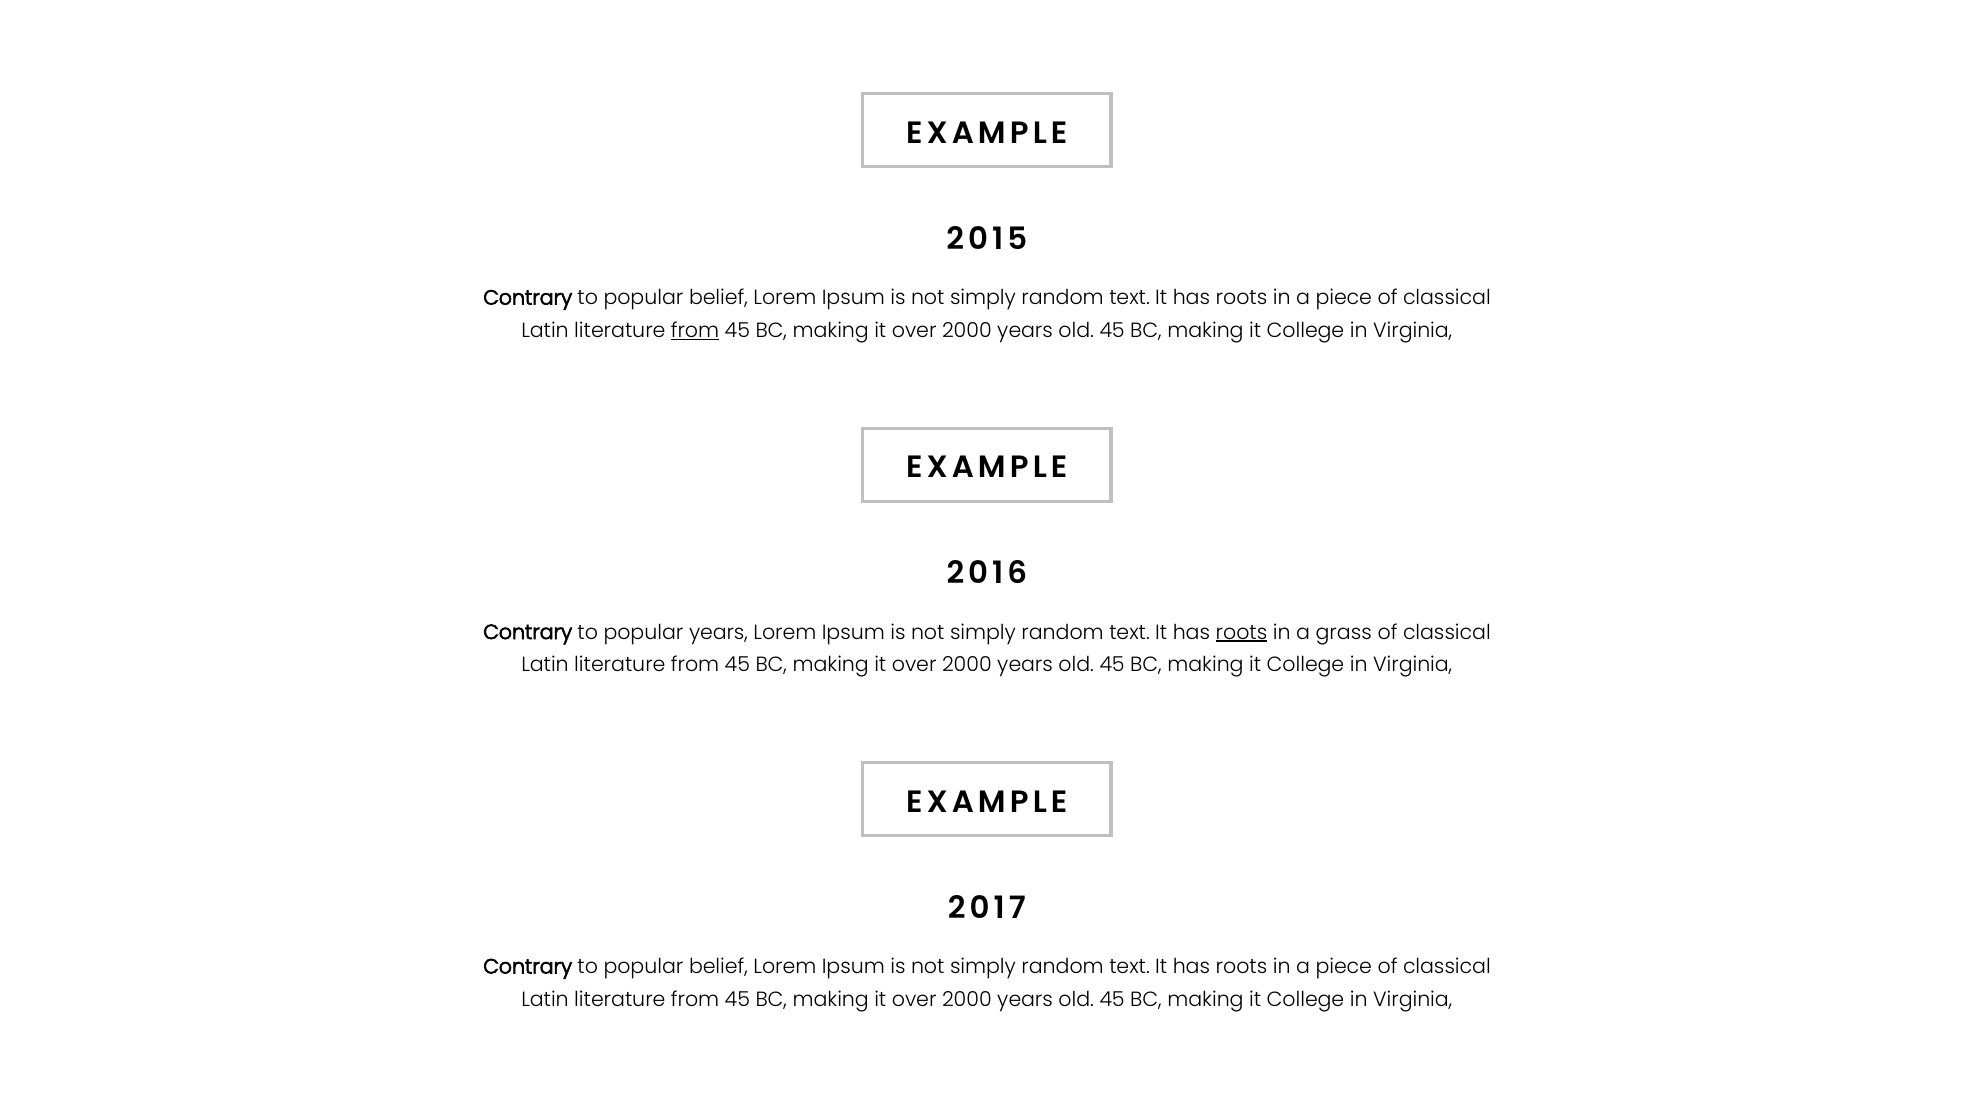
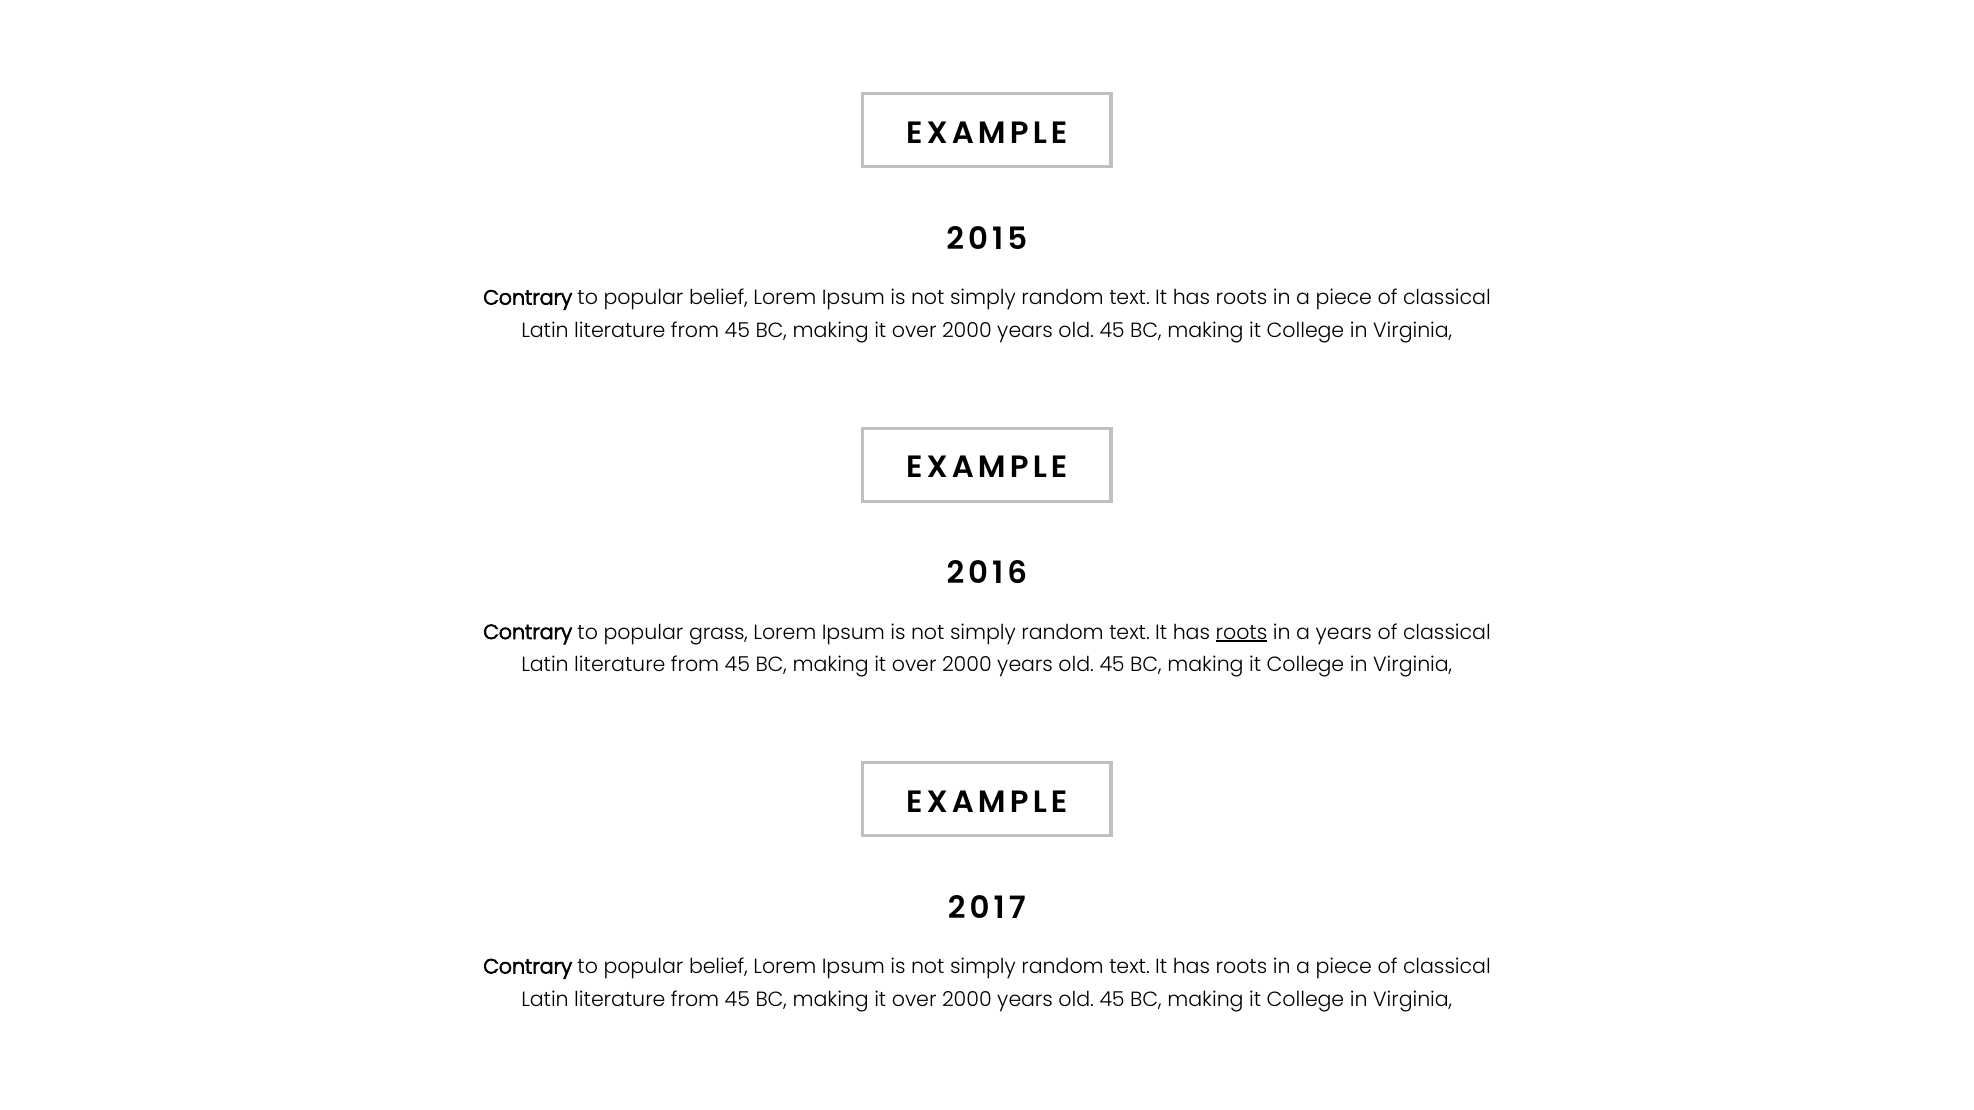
from at (695, 331) underline: present -> none
popular years: years -> grass
a grass: grass -> years
